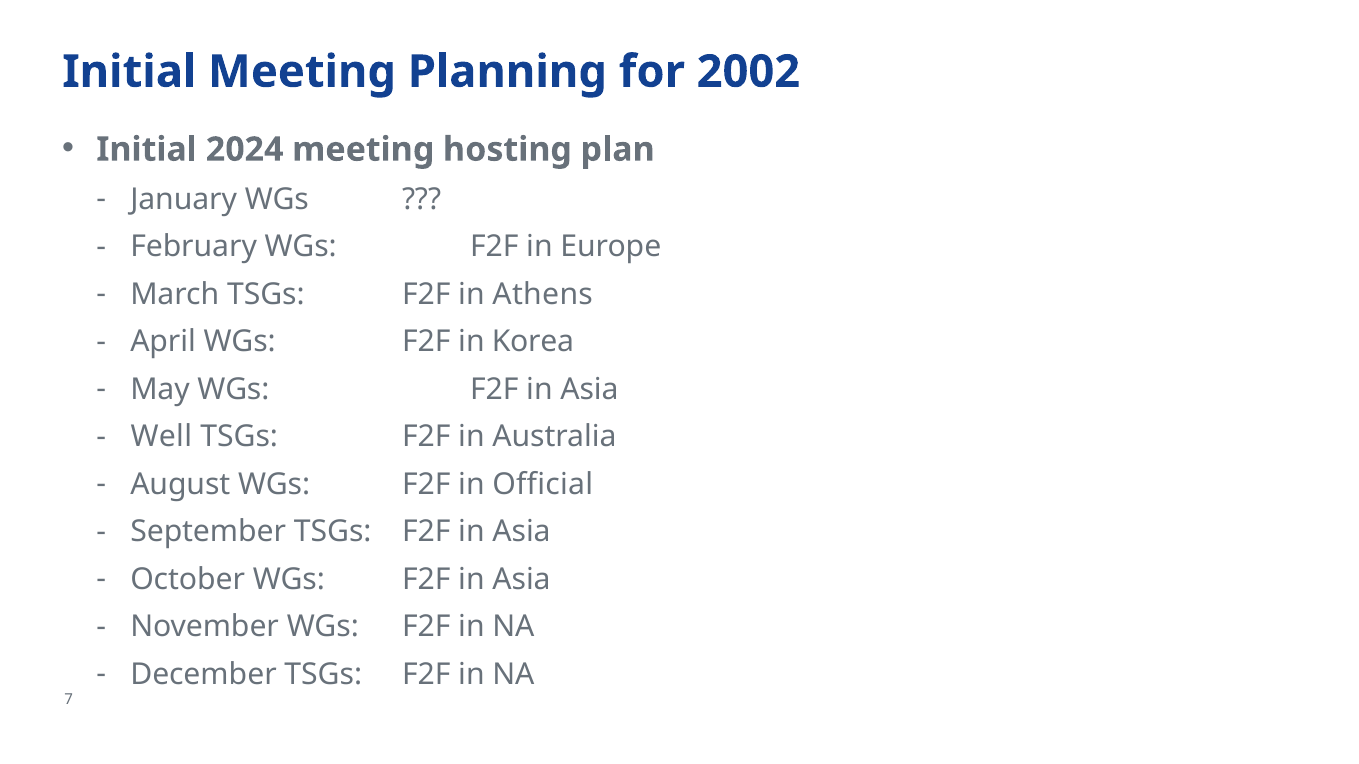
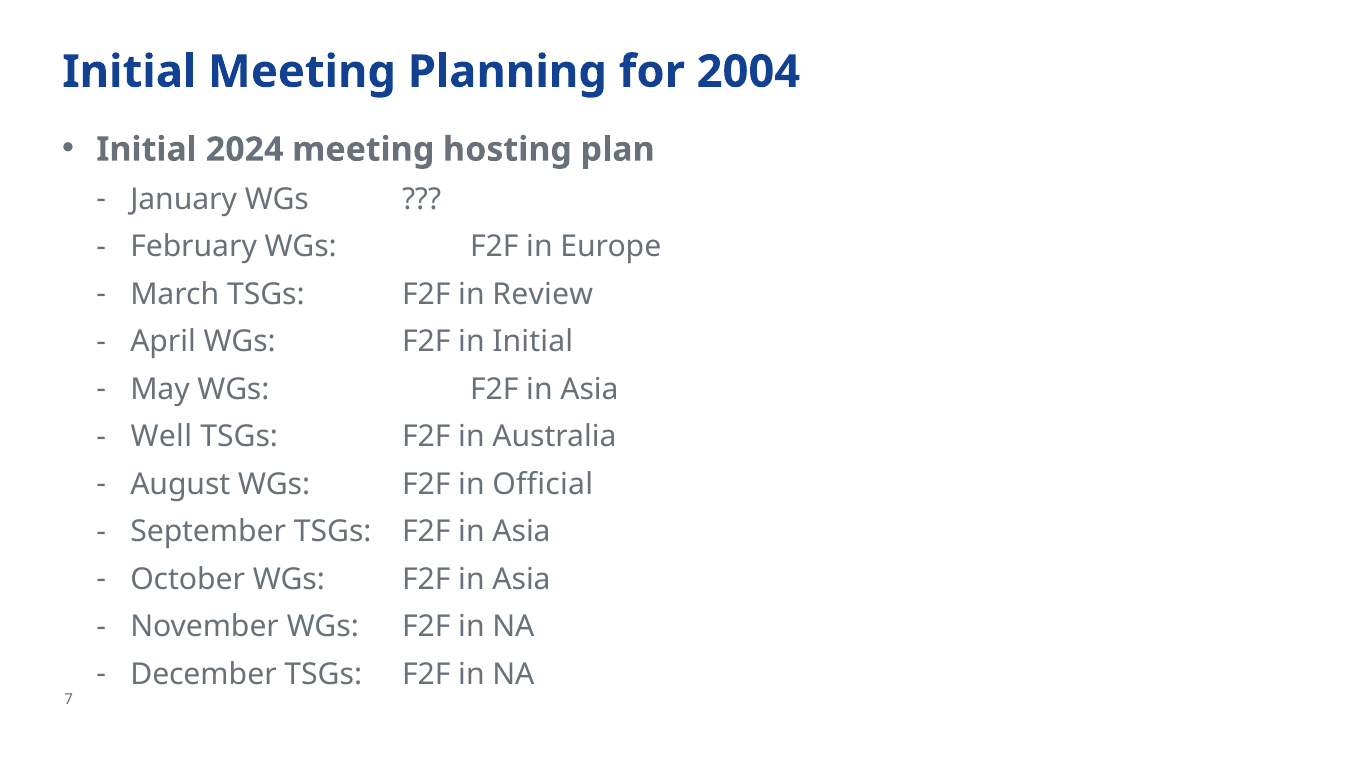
2002: 2002 -> 2004
Athens: Athens -> Review
in Korea: Korea -> Initial
